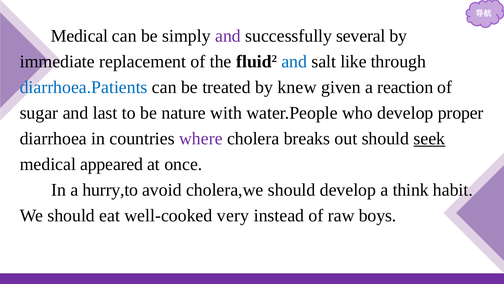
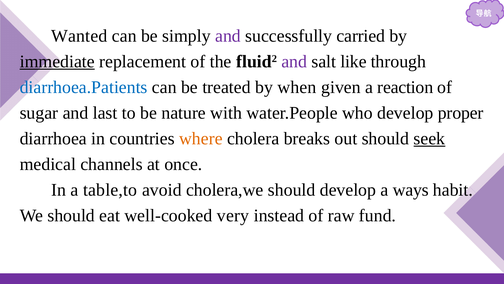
Medical at (79, 36): Medical -> Wanted
several: several -> carried
immediate underline: none -> present
and at (294, 61) colour: blue -> purple
knew: knew -> when
where colour: purple -> orange
appeared: appeared -> channels
hurry,to: hurry,to -> table,to
think: think -> ways
boys: boys -> fund
